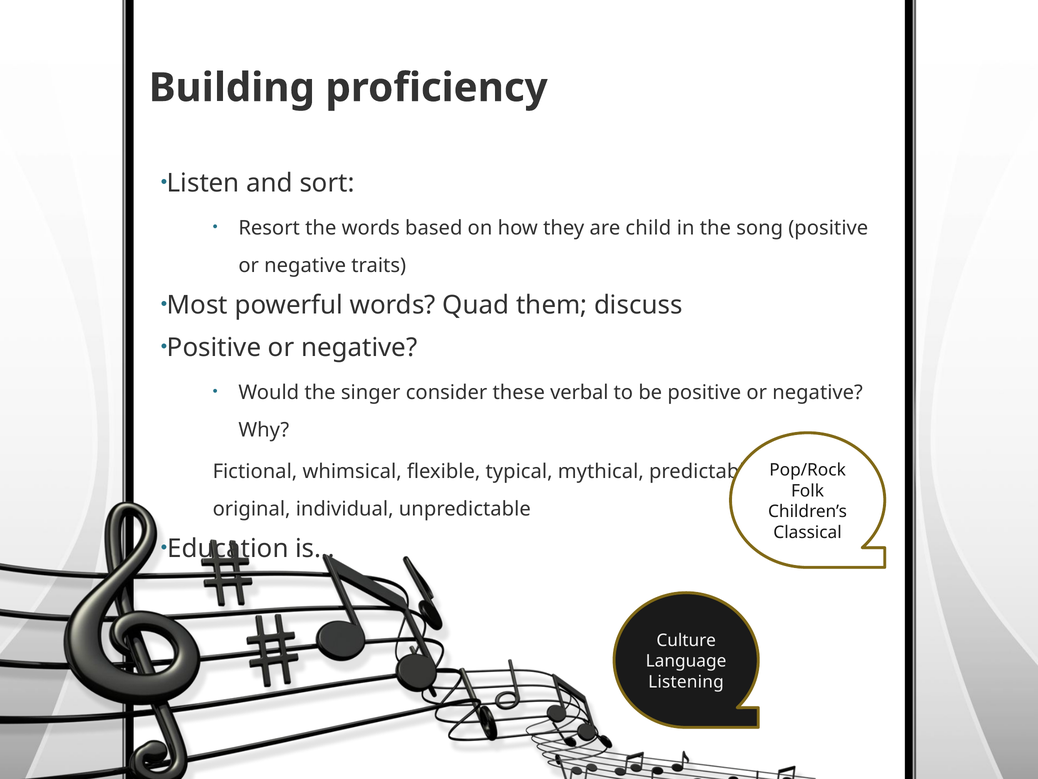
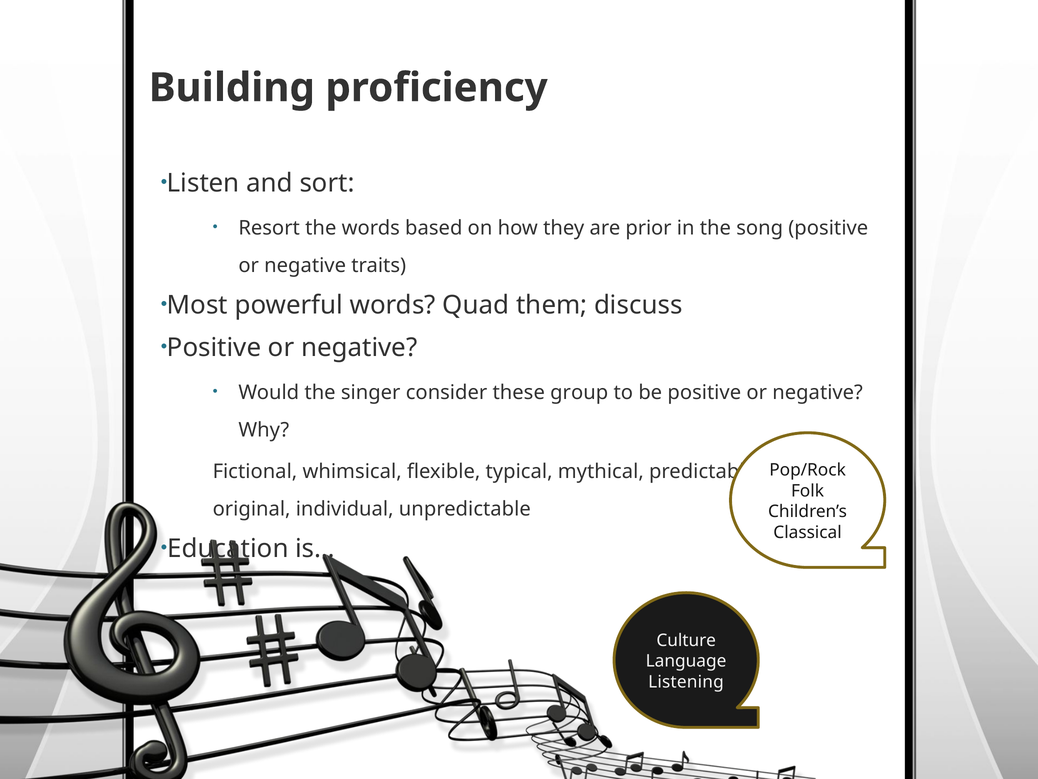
child: child -> prior
verbal: verbal -> group
